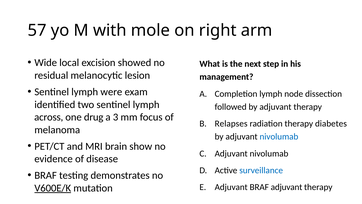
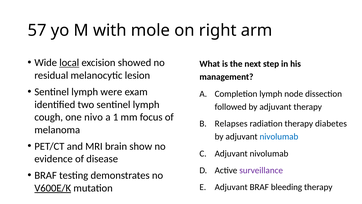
local underline: none -> present
across: across -> cough
drug: drug -> nivo
3: 3 -> 1
surveillance colour: blue -> purple
BRAF adjuvant: adjuvant -> bleeding
